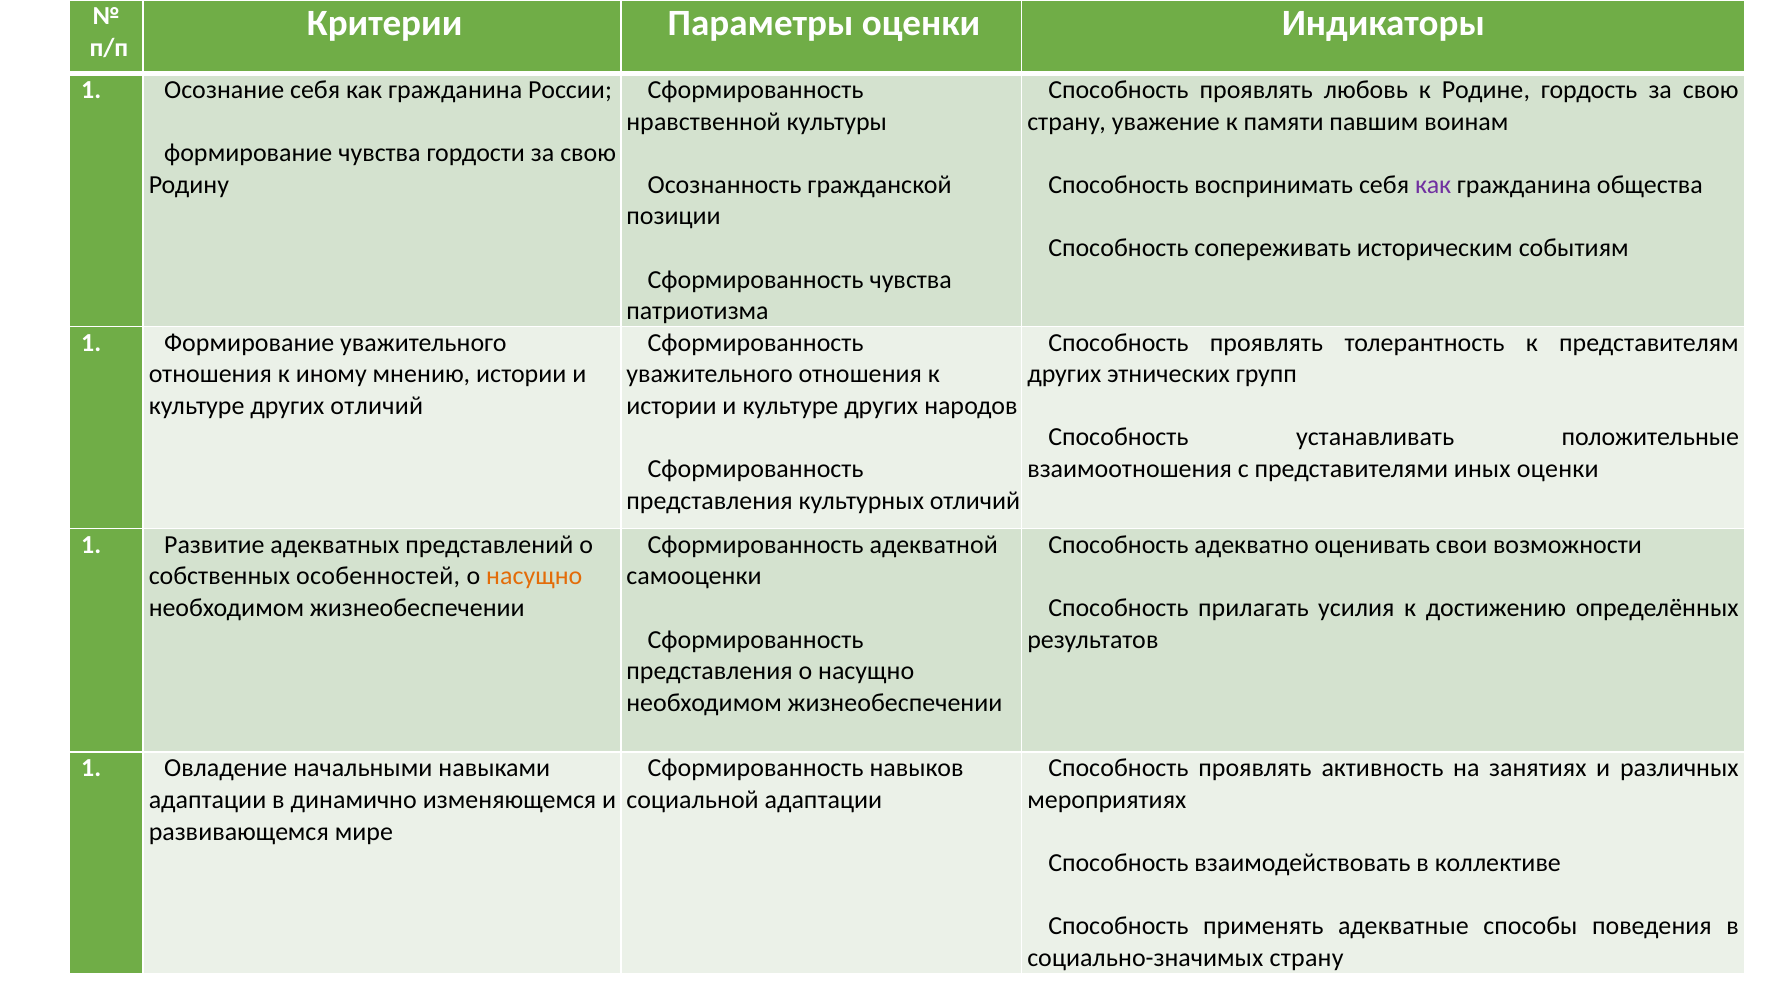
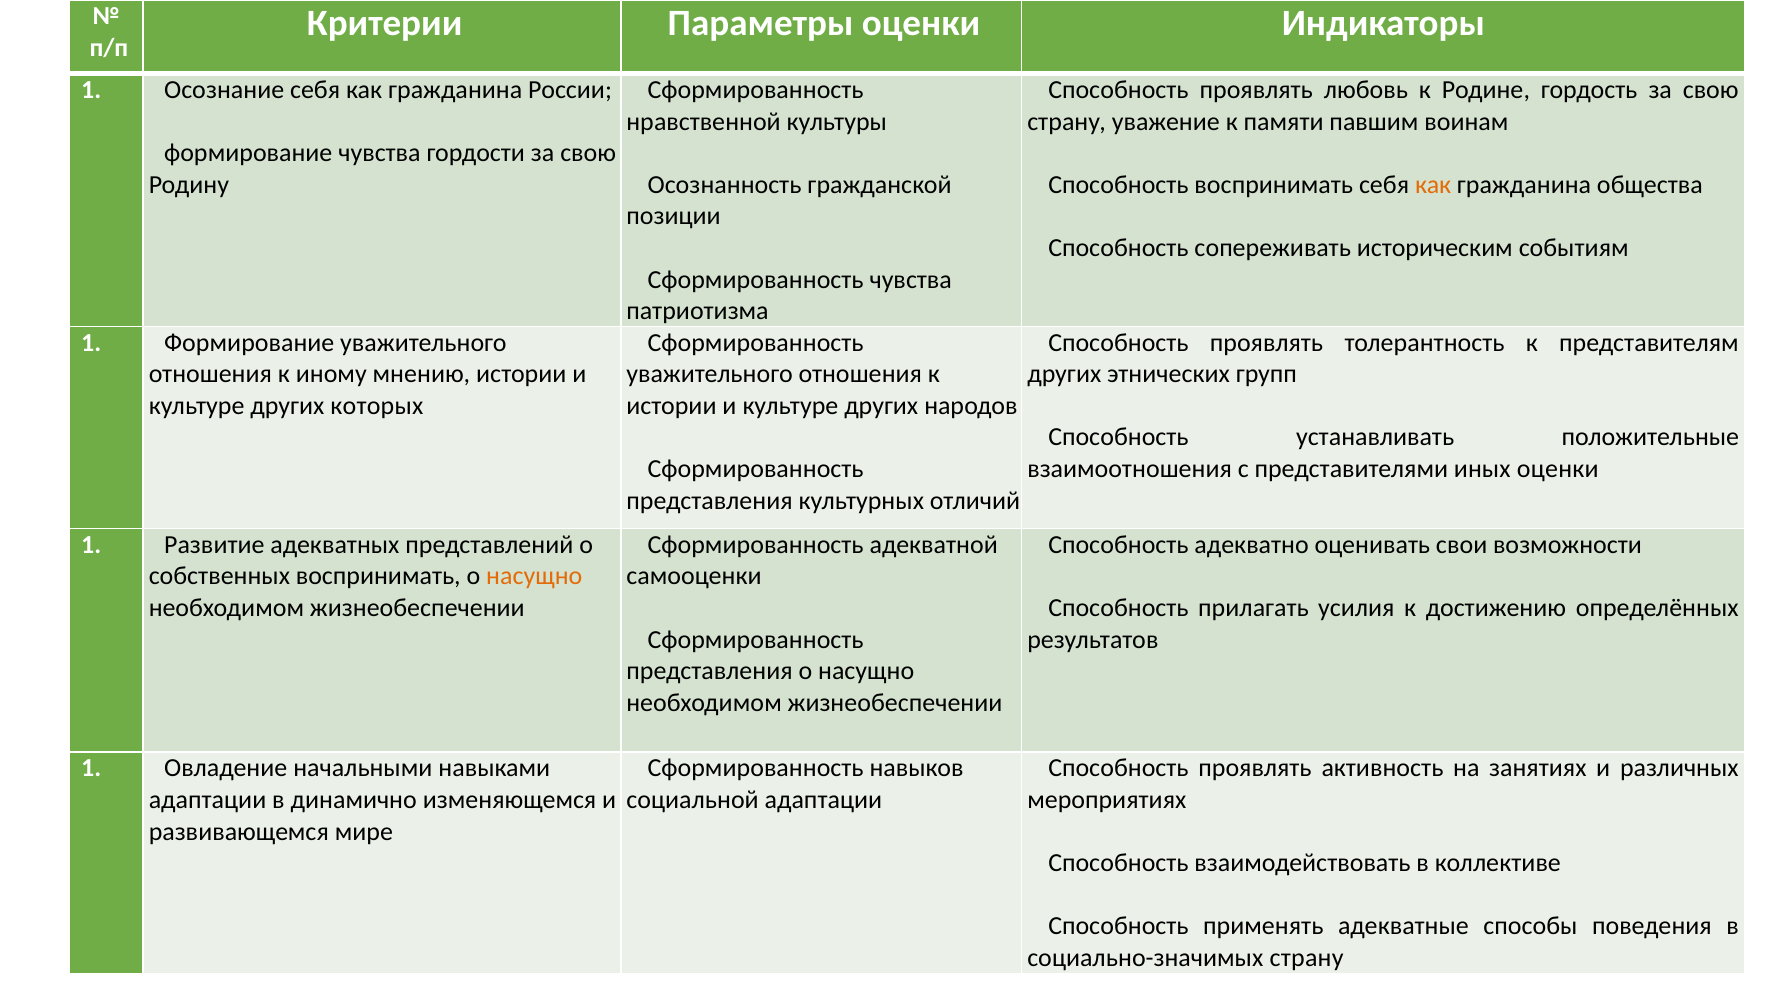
как at (1433, 185) colour: purple -> orange
других отличий: отличий -> которых
собственных особенностей: особенностей -> воспринимать
